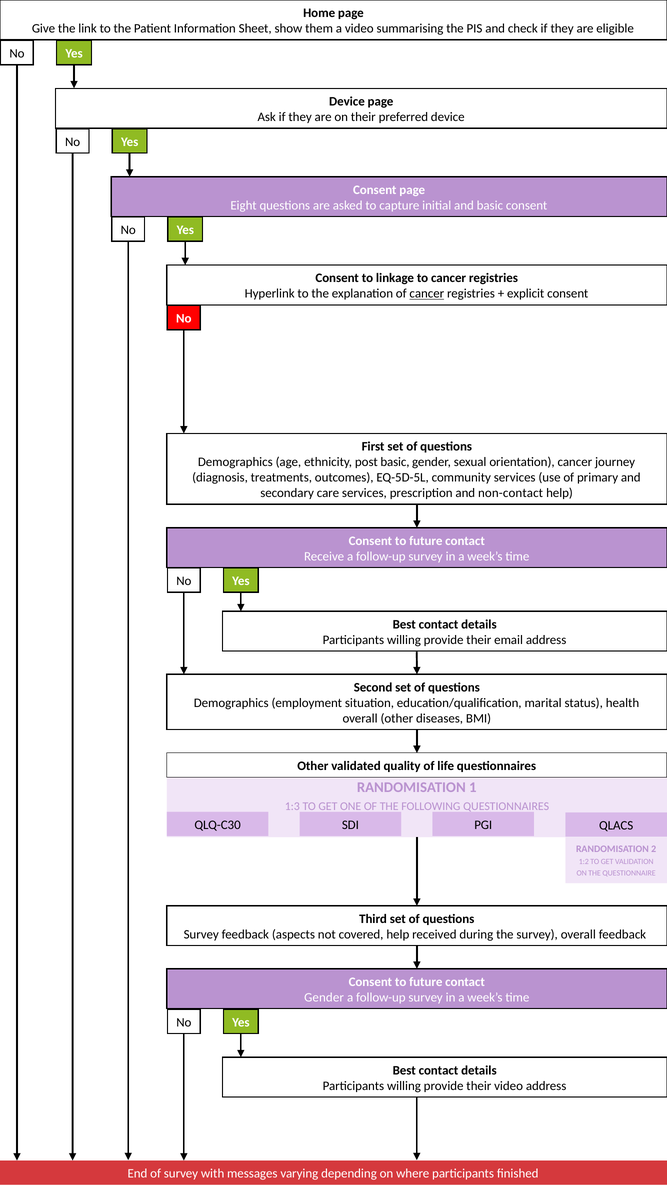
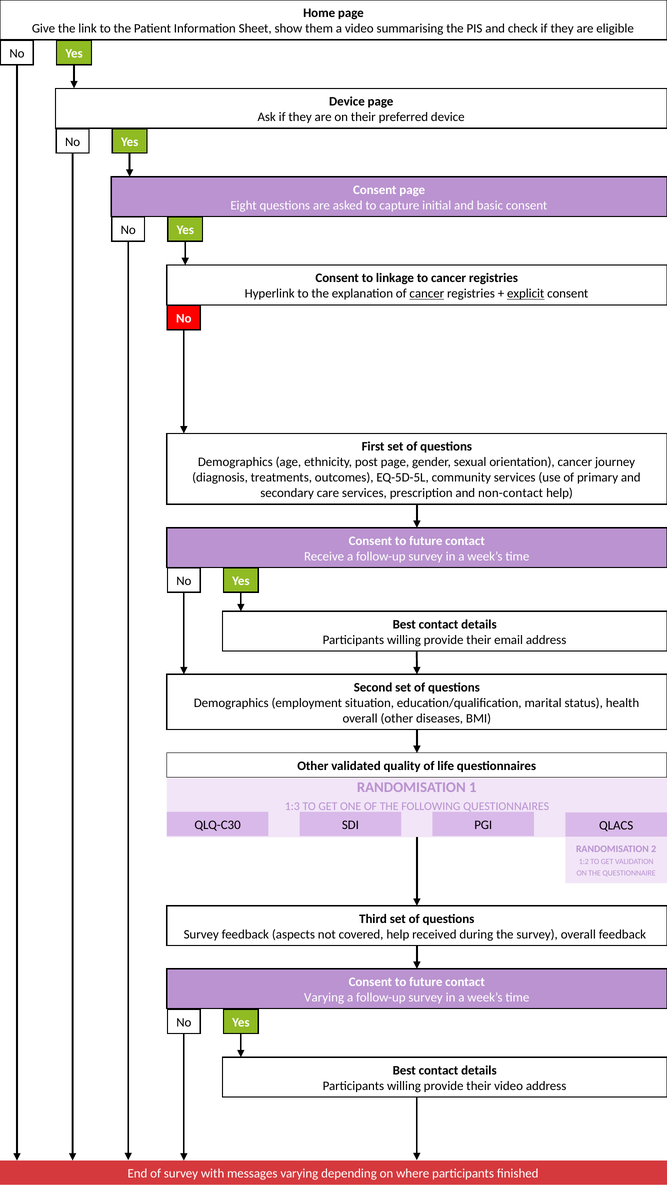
explicit underline: none -> present
post basic: basic -> page
Gender at (324, 997): Gender -> Varying
